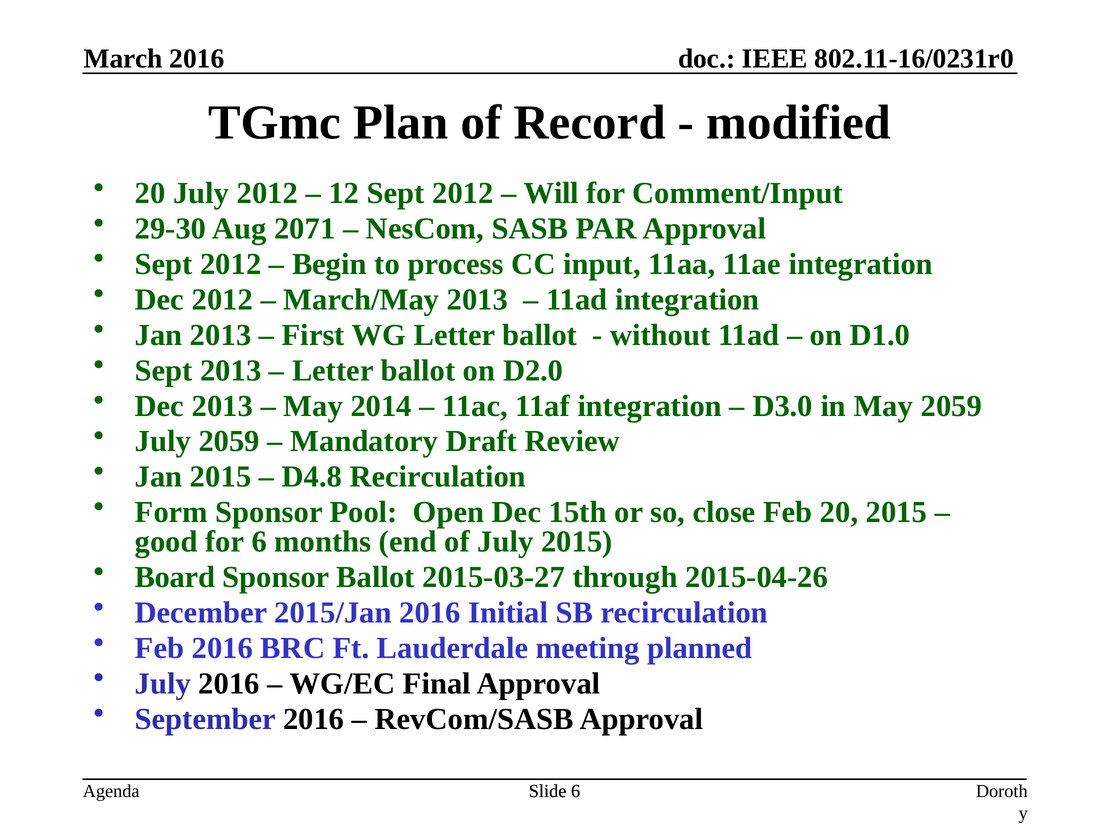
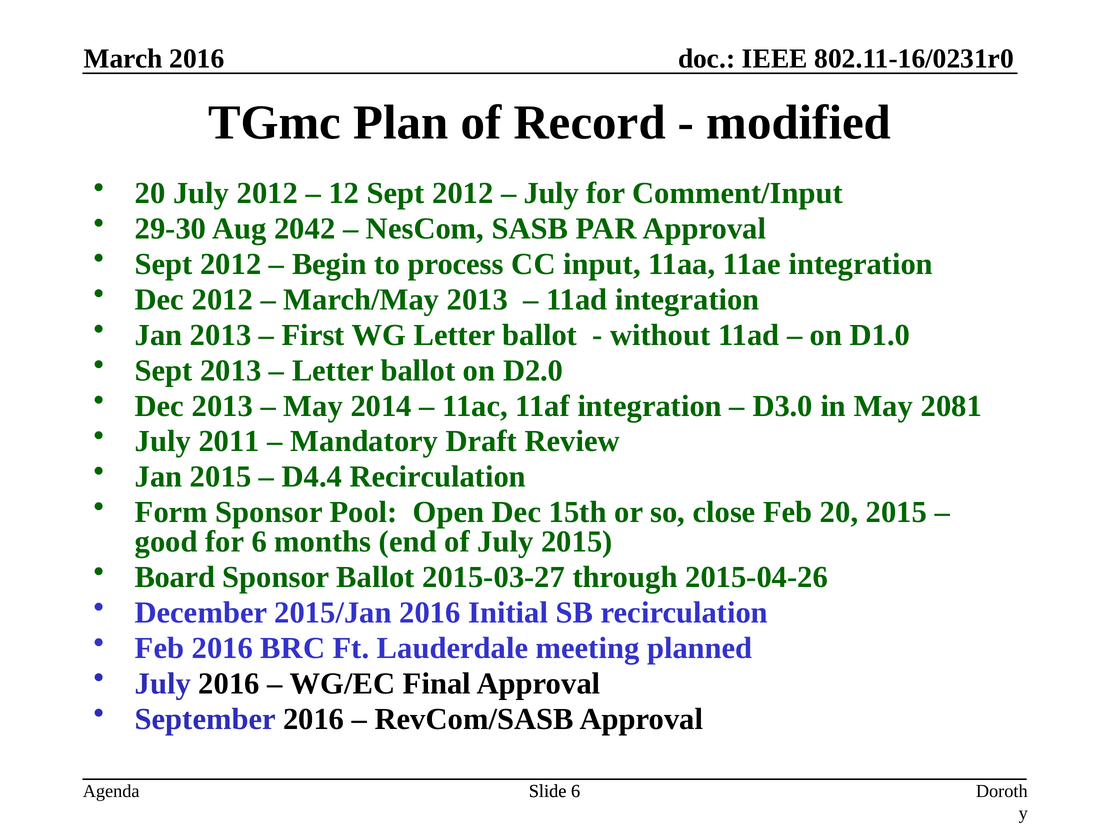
Will at (551, 193): Will -> July
2071: 2071 -> 2042
May 2059: 2059 -> 2081
July 2059: 2059 -> 2011
D4.8: D4.8 -> D4.4
